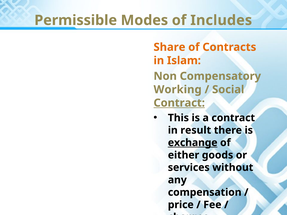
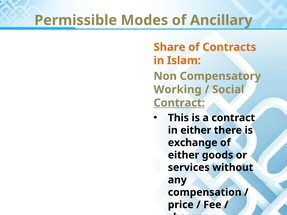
Includes: Includes -> Ancillary
in result: result -> either
exchange underline: present -> none
